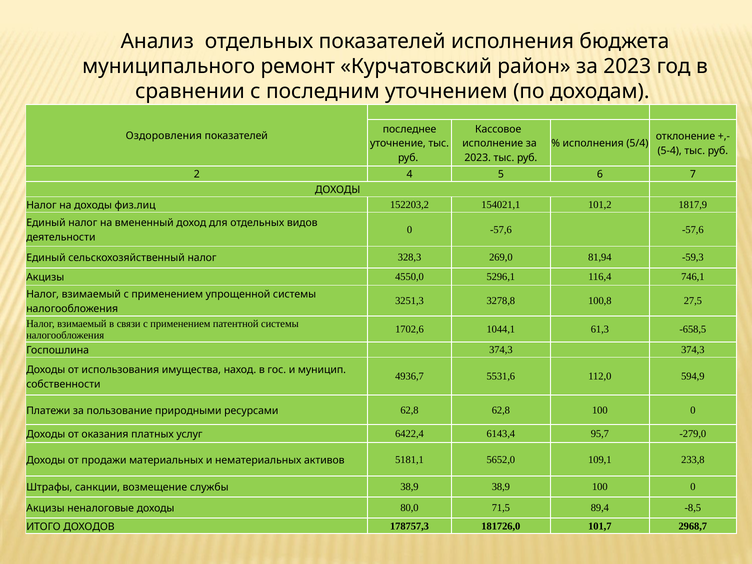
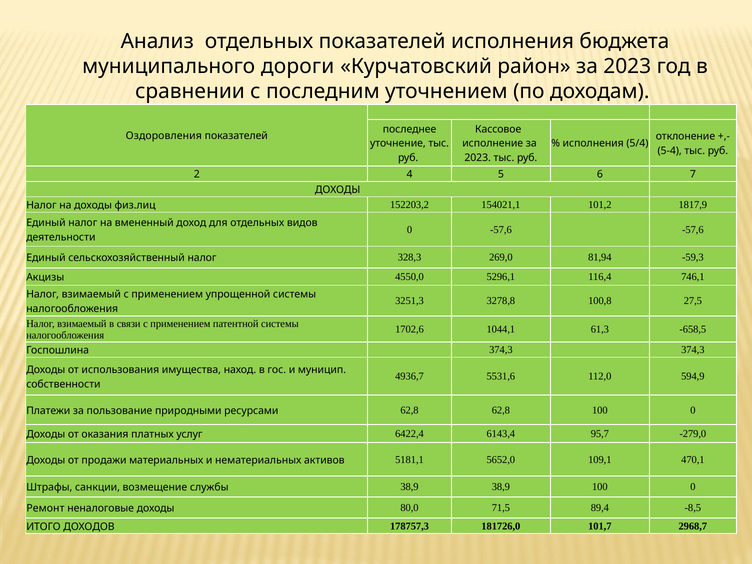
ремонт: ремонт -> дороги
233,8: 233,8 -> 470,1
Акцизы at (45, 508): Акцизы -> Ремонт
